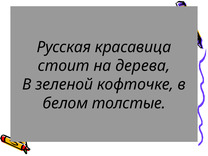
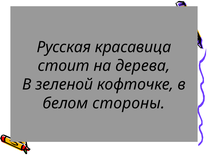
толстые: толстые -> стороны
